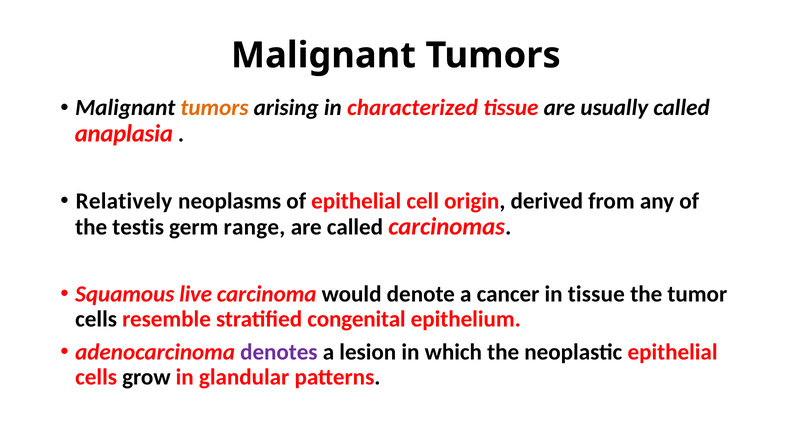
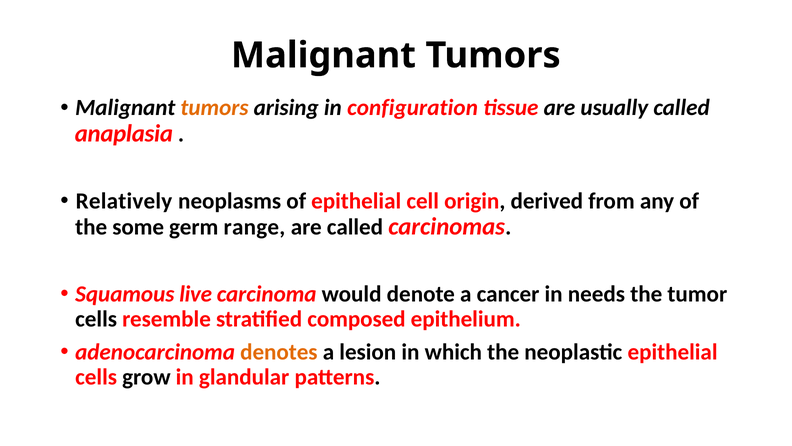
characterized: characterized -> configuration
testis: testis -> some
in tissue: tissue -> needs
congenital: congenital -> composed
denotes colour: purple -> orange
